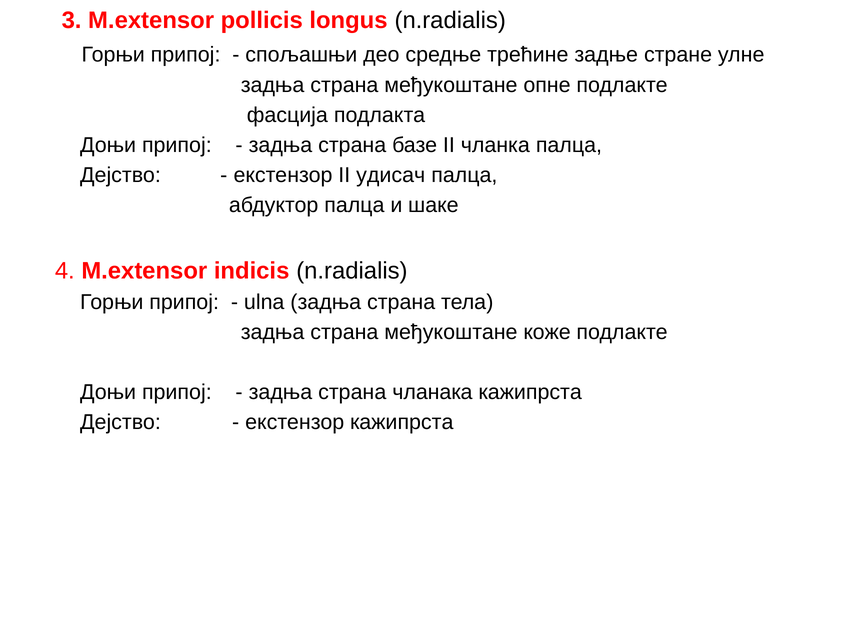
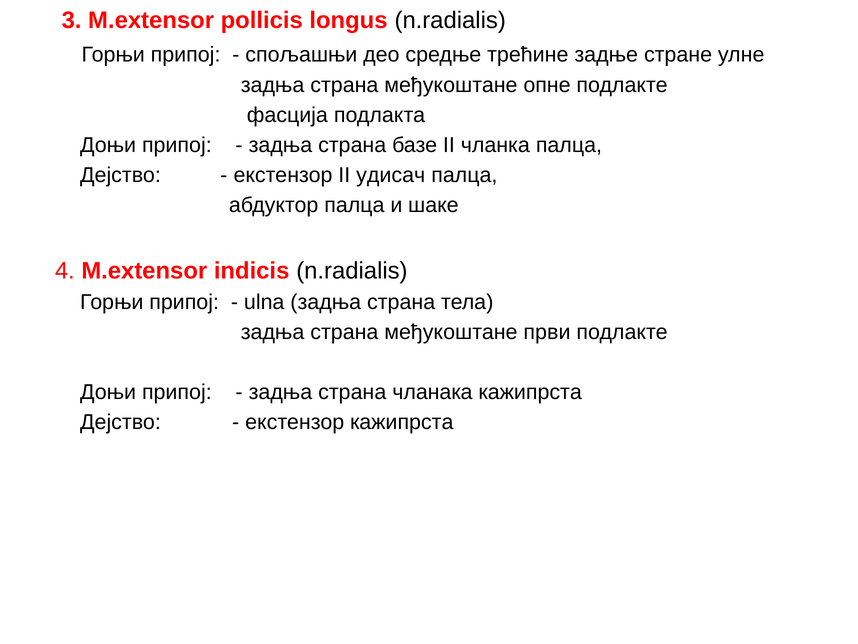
коже: коже -> први
